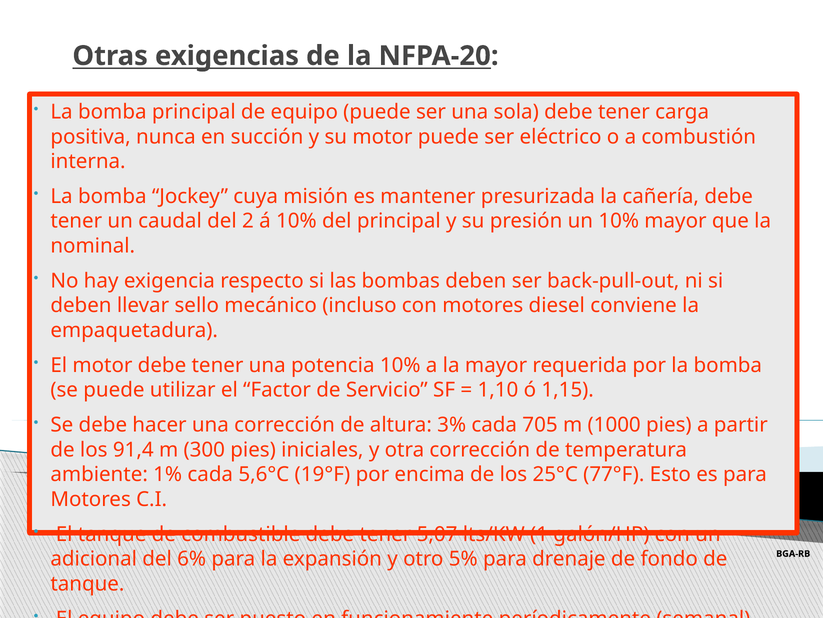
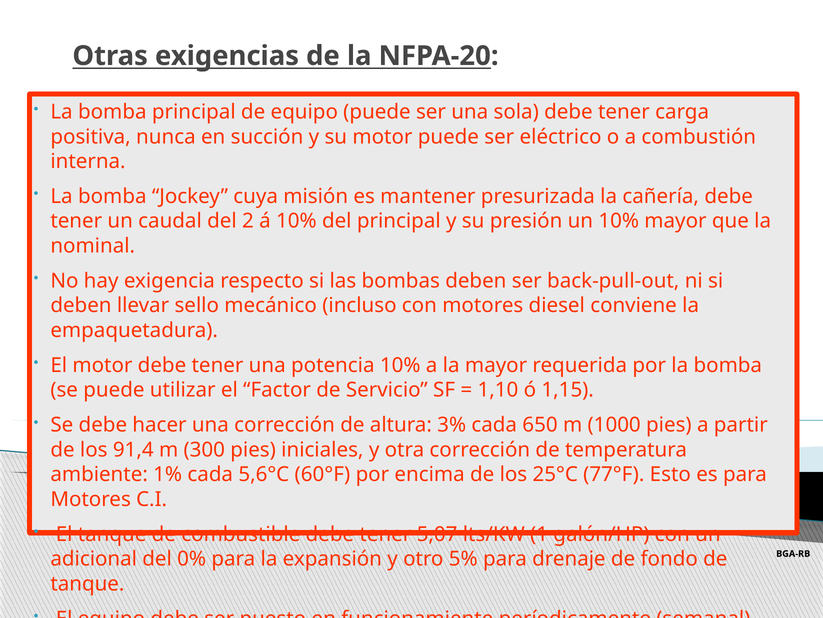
705: 705 -> 650
19°F: 19°F -> 60°F
6%: 6% -> 0%
